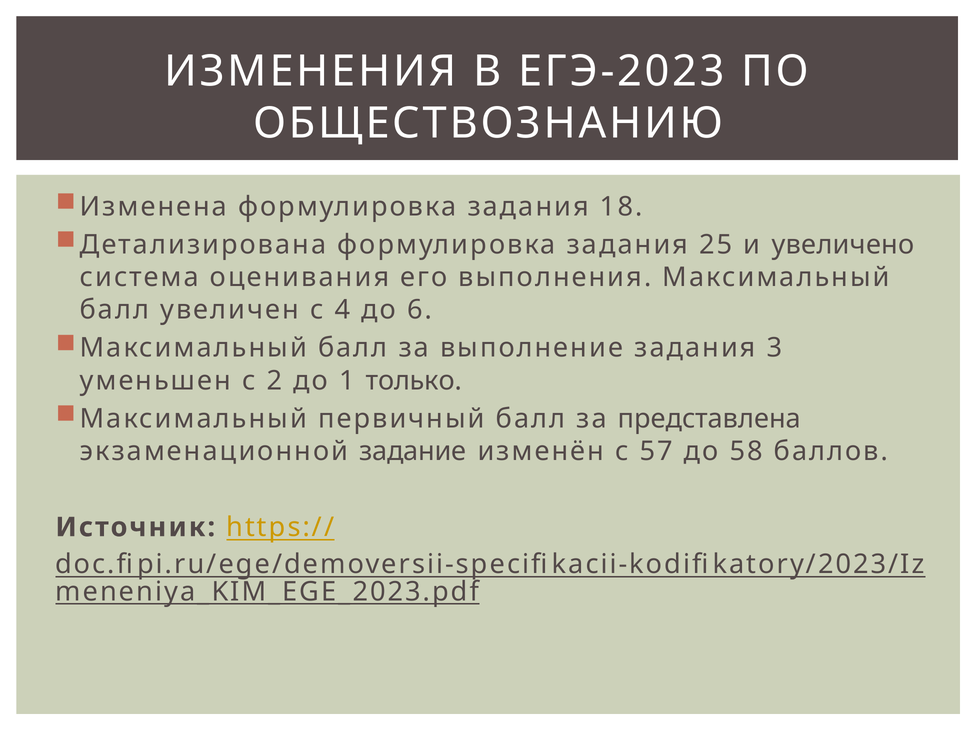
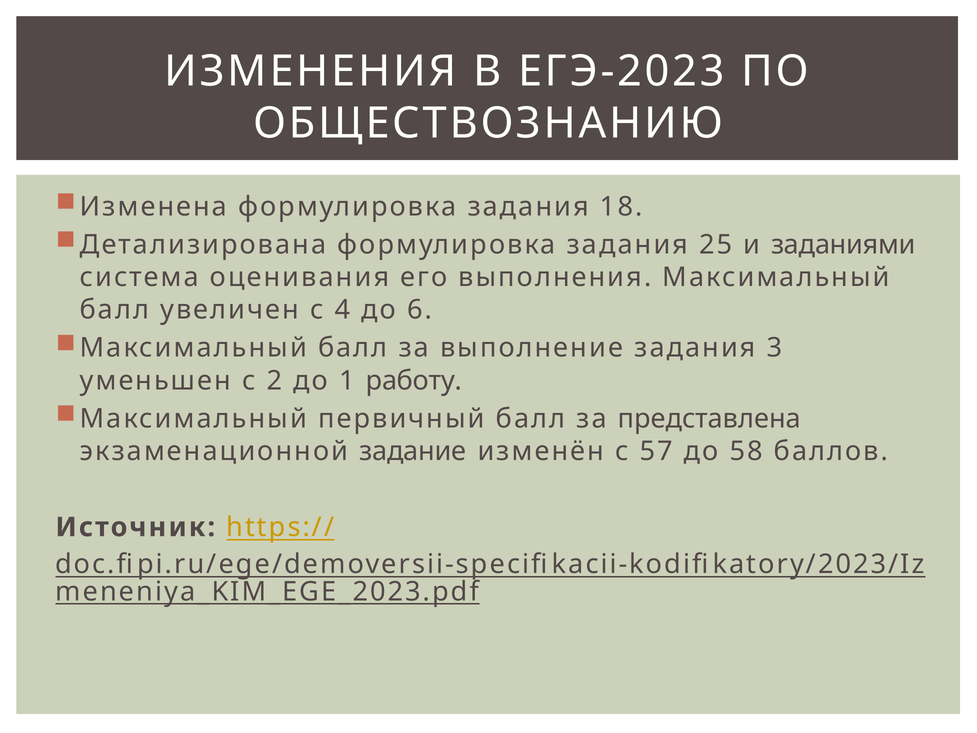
увеличено: увеличено -> заданиями
только: только -> работу
